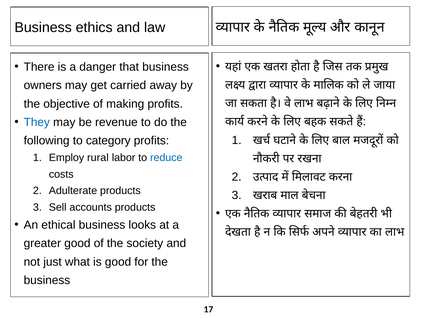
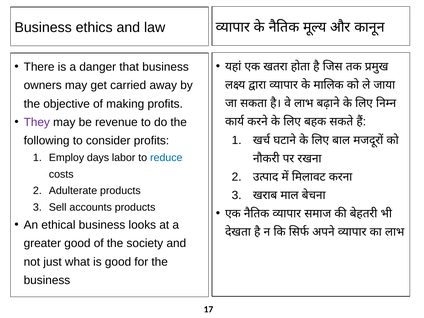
They colour: blue -> purple
category: category -> consider
rural: rural -> days
